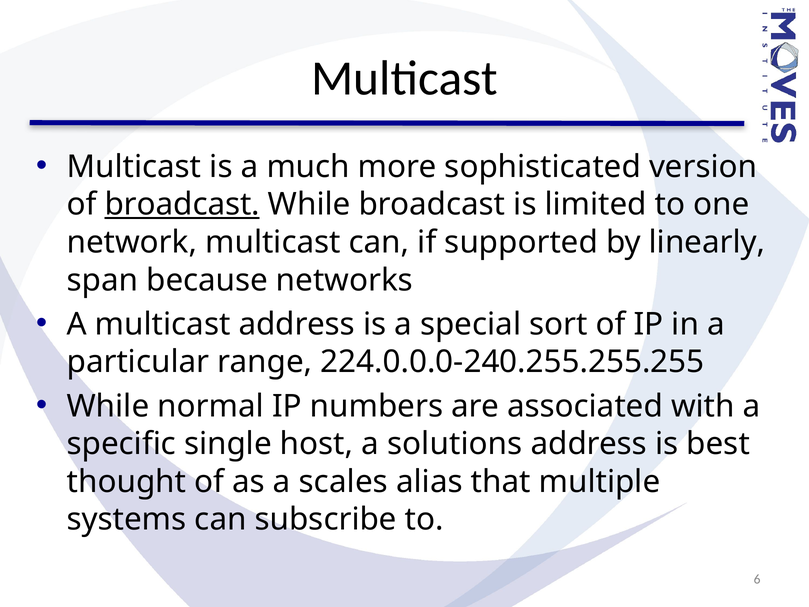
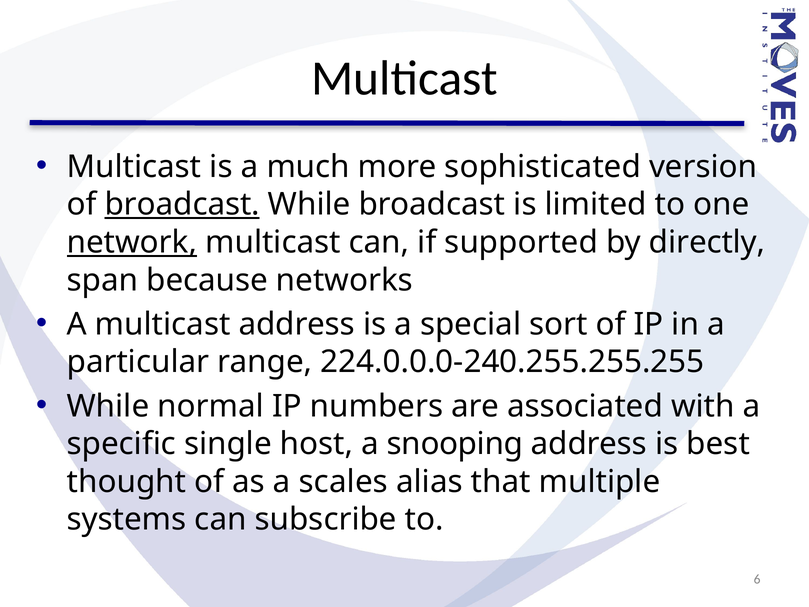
network underline: none -> present
linearly: linearly -> directly
solutions: solutions -> snooping
